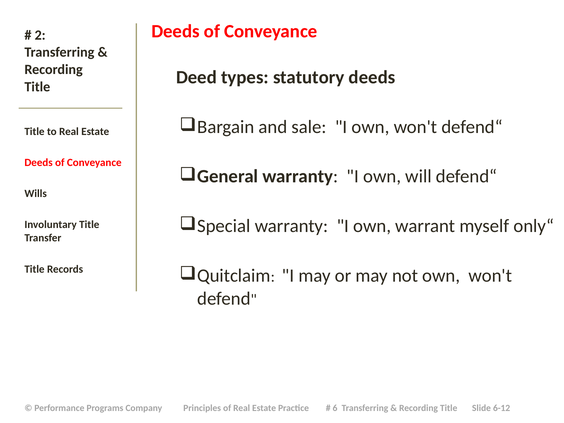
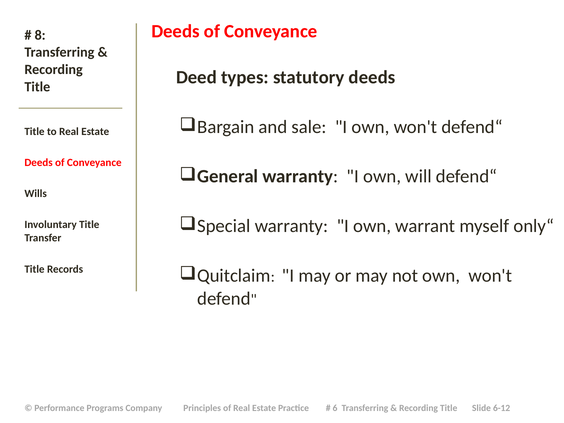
2: 2 -> 8
